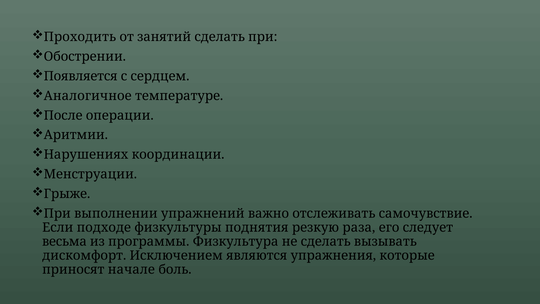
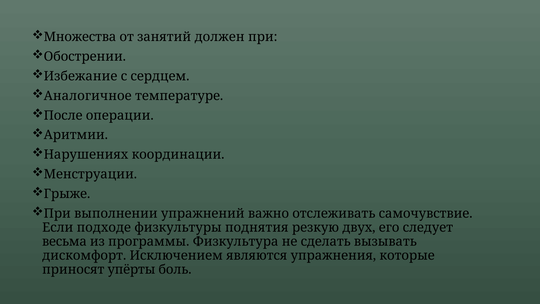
Проходить: Проходить -> Множества
занятий сделать: сделать -> должен
Появляется: Появляется -> Избежание
раза: раза -> двух
начале: начале -> упёрты
